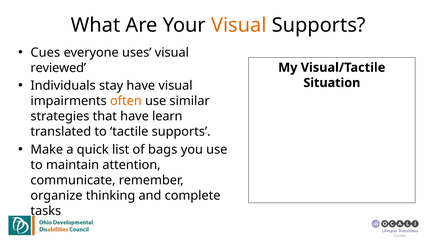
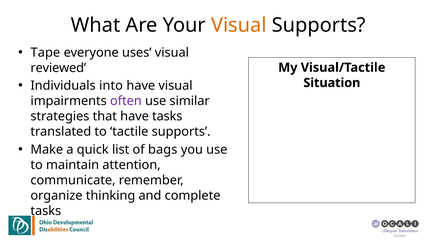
Cues: Cues -> Tape
stay: stay -> into
often colour: orange -> purple
have learn: learn -> tasks
